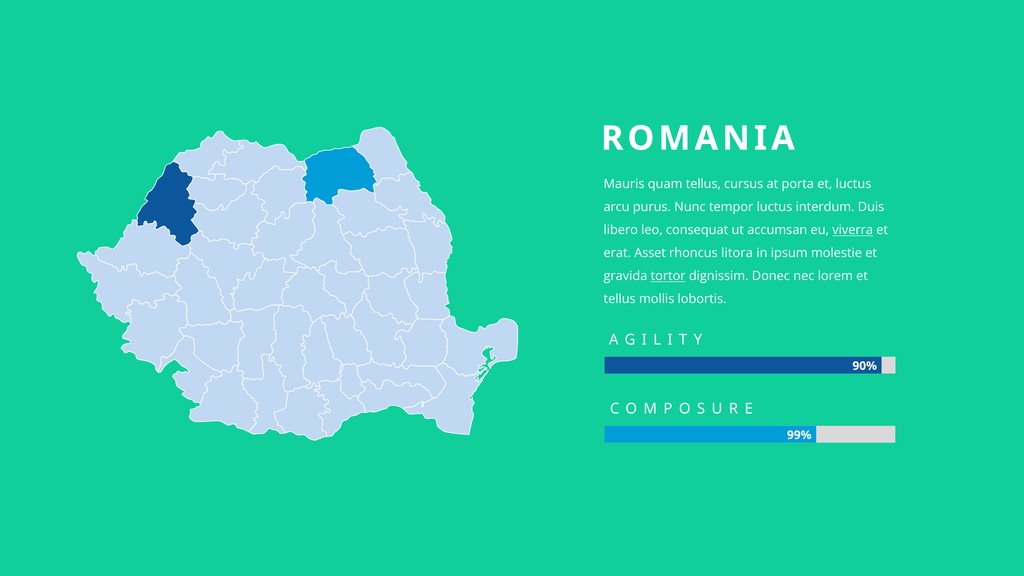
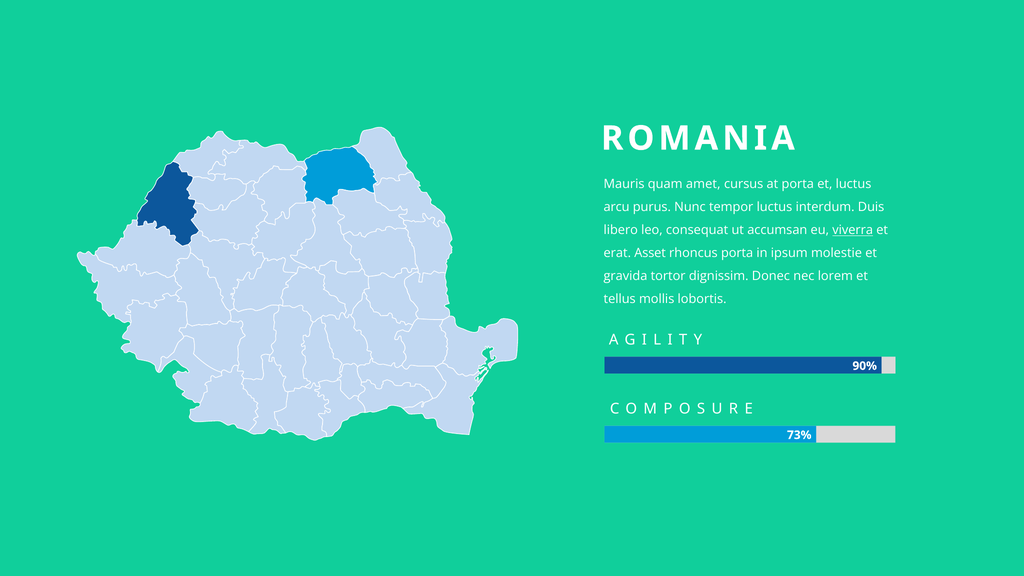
quam tellus: tellus -> amet
rhoncus litora: litora -> porta
tortor underline: present -> none
99%: 99% -> 73%
